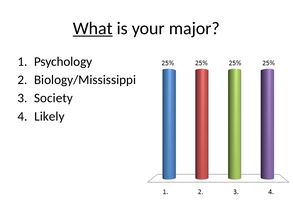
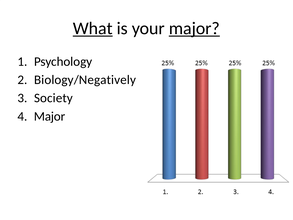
major at (194, 28) underline: none -> present
Biology/Mississippi: Biology/Mississippi -> Biology/Negatively
Likely at (49, 116): Likely -> Major
